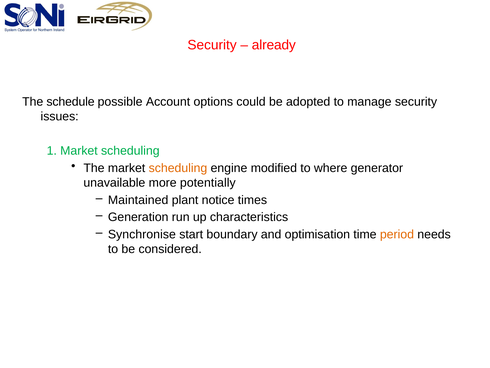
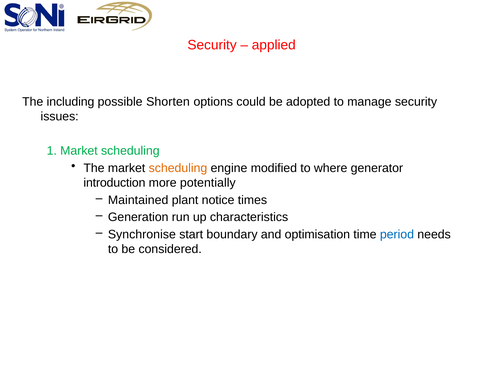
already: already -> applied
schedule: schedule -> including
Account: Account -> Shorten
unavailable: unavailable -> introduction
period colour: orange -> blue
